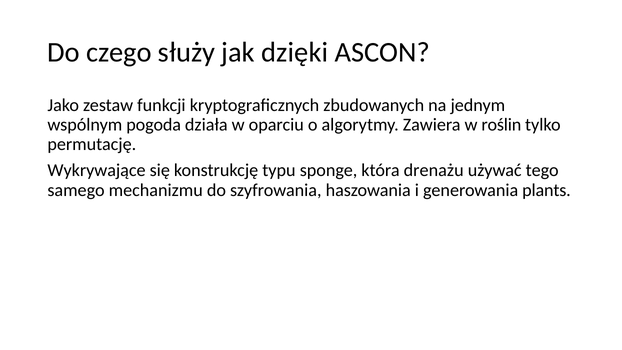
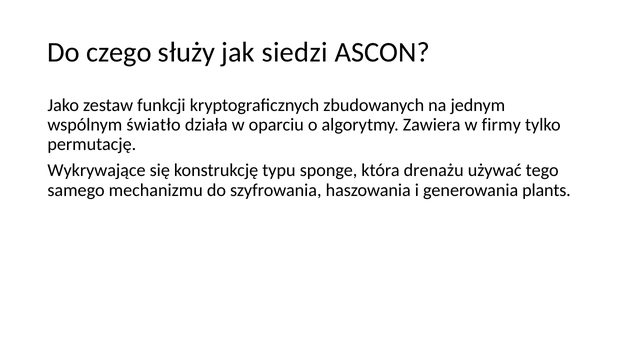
dzięki: dzięki -> siedzi
pogoda: pogoda -> światło
roślin: roślin -> firmy
